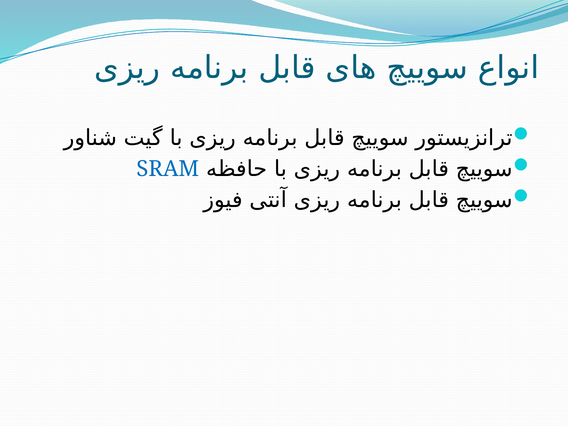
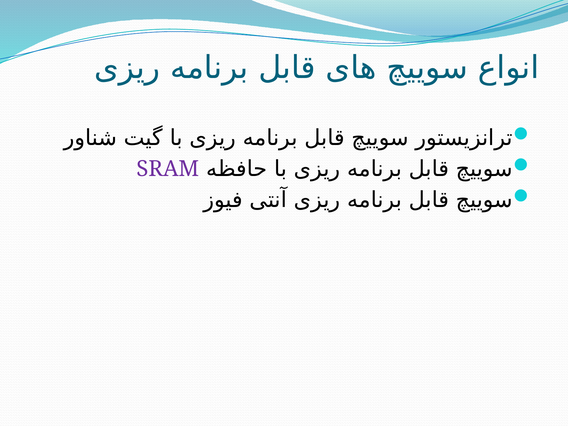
SRAM colour: blue -> purple
